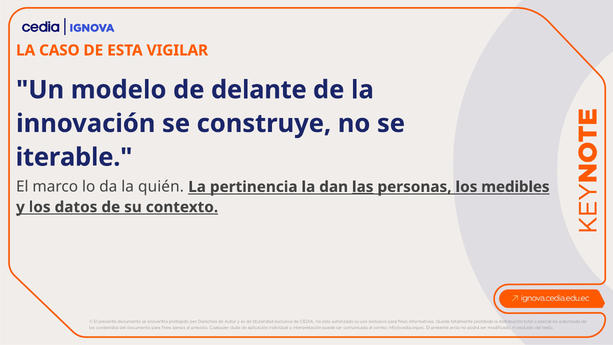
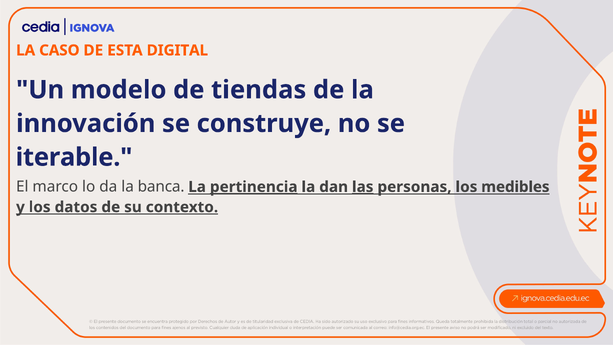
VIGILAR: VIGILAR -> DIGITAL
delante: delante -> tiendas
quién: quién -> banca
pertinencia underline: none -> present
